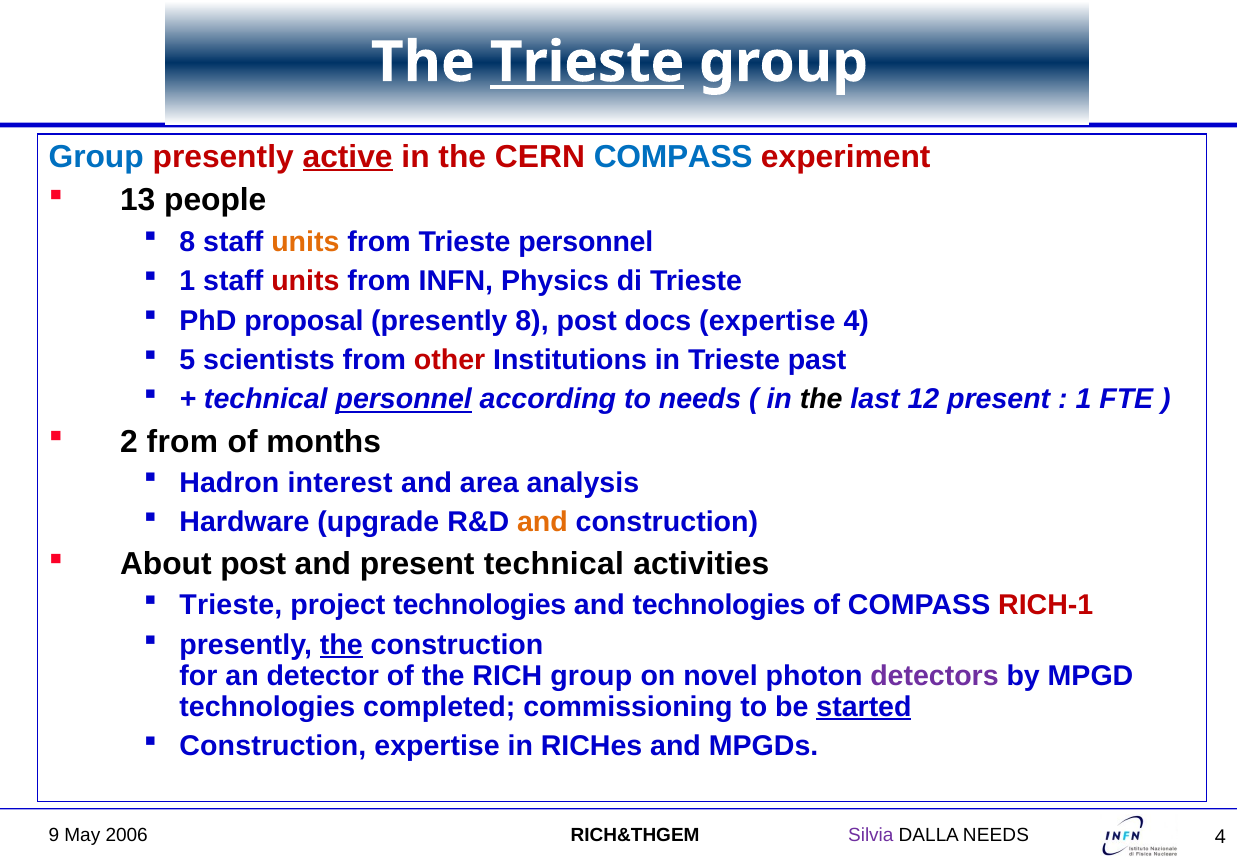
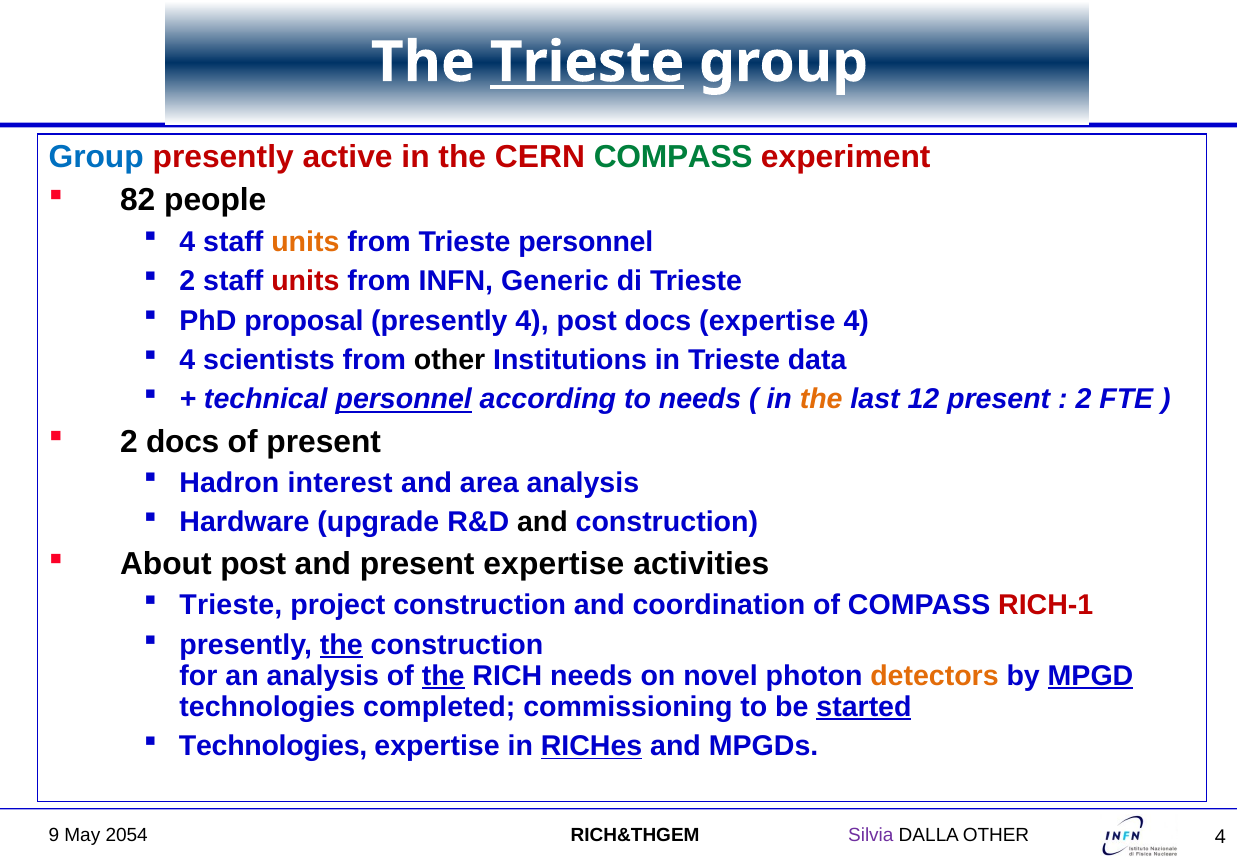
active underline: present -> none
COMPASS at (673, 157) colour: blue -> green
13: 13 -> 82
8 at (187, 242): 8 -> 4
1 at (187, 281): 1 -> 2
Physics: Physics -> Generic
presently 8: 8 -> 4
5 at (187, 360): 5 -> 4
other at (450, 360) colour: red -> black
past: past -> data
the at (821, 399) colour: black -> orange
1 at (1083, 399): 1 -> 2
2 from: from -> docs
of months: months -> present
and at (542, 522) colour: orange -> black
present technical: technical -> expertise
project technologies: technologies -> construction
and technologies: technologies -> coordination
an detector: detector -> analysis
the at (443, 676) underline: none -> present
RICH group: group -> needs
detectors colour: purple -> orange
MPGD underline: none -> present
Construction at (273, 746): Construction -> Technologies
RICHes underline: none -> present
2006: 2006 -> 2054
DALLA NEEDS: NEEDS -> OTHER
